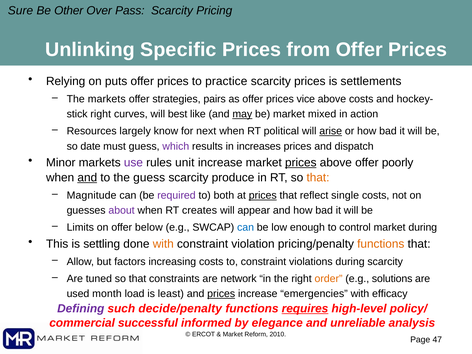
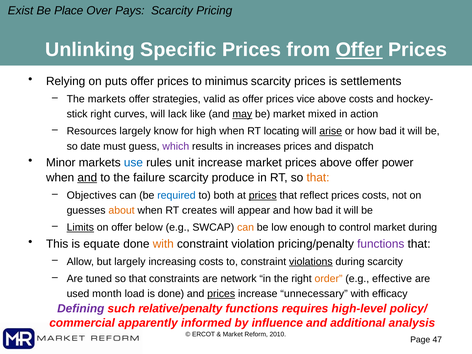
Sure: Sure -> Exist
Other: Other -> Place
Pass: Pass -> Pays
Offer at (359, 50) underline: none -> present
practice: practice -> minimus
pairs: pairs -> valid
best: best -> lack
next: next -> high
political: political -> locating
use colour: purple -> blue
prices at (301, 163) underline: present -> none
poorly: poorly -> power
the guess: guess -> failure
Magnitude: Magnitude -> Objectives
required colour: purple -> blue
reflect single: single -> prices
about colour: purple -> orange
Limits underline: none -> present
can at (246, 228) colour: blue -> orange
settling: settling -> equate
functions at (381, 244) colour: orange -> purple
but factors: factors -> largely
violations underline: none -> present
solutions: solutions -> effective
is least: least -> done
emergencies: emergencies -> unnecessary
decide/penalty: decide/penalty -> relative/penalty
requires underline: present -> none
successful: successful -> apparently
elegance: elegance -> influence
unreliable: unreliable -> additional
